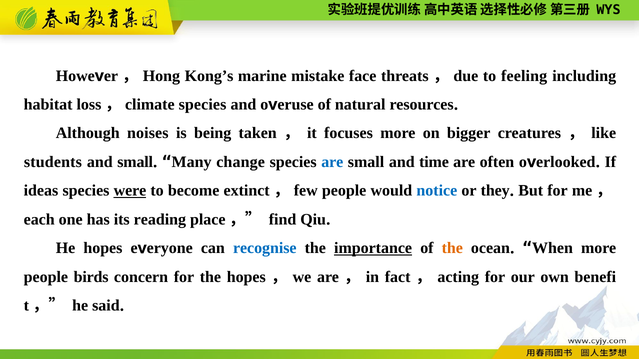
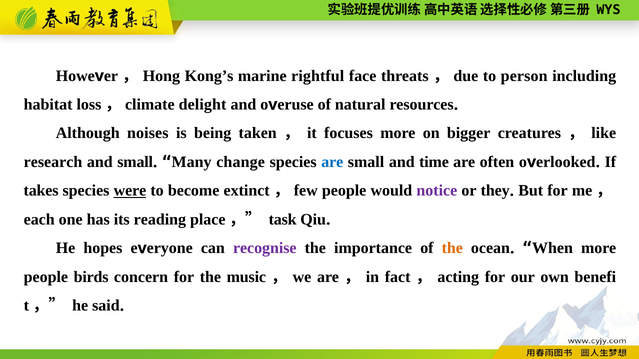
mistake: mistake -> rightful
feeling: feeling -> person
loss，climate species: species -> delight
students: students -> research
ideas: ideas -> takes
notice colour: blue -> purple
find: find -> task
recognise colour: blue -> purple
importance underline: present -> none
the hopes: hopes -> music
